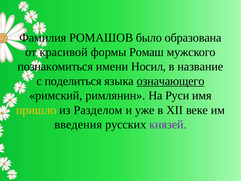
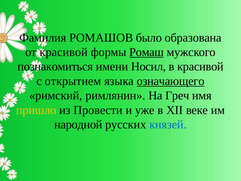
Ромаш underline: none -> present
в название: название -> красивой
поделиться: поделиться -> открытием
Руси: Руси -> Греч
Разделом: Разделом -> Провести
введения: введения -> народной
князей colour: purple -> blue
